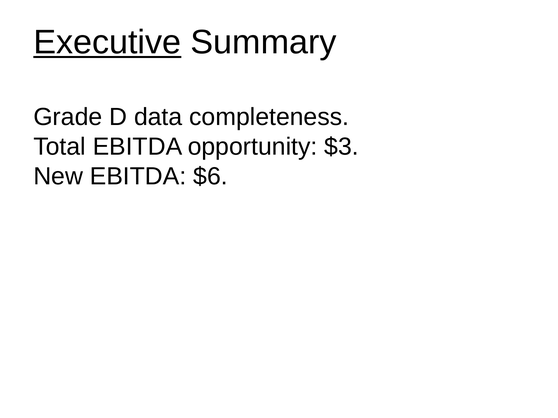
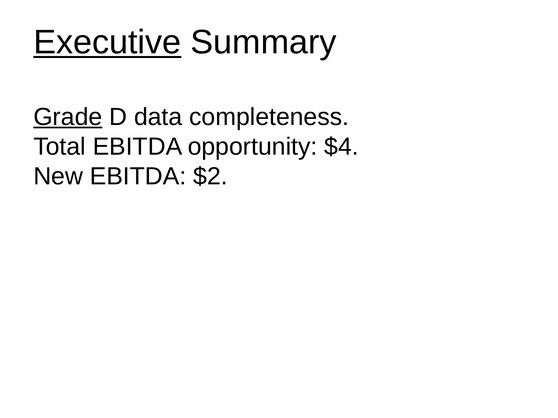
Grade underline: none -> present
$3: $3 -> $4
$6: $6 -> $2
